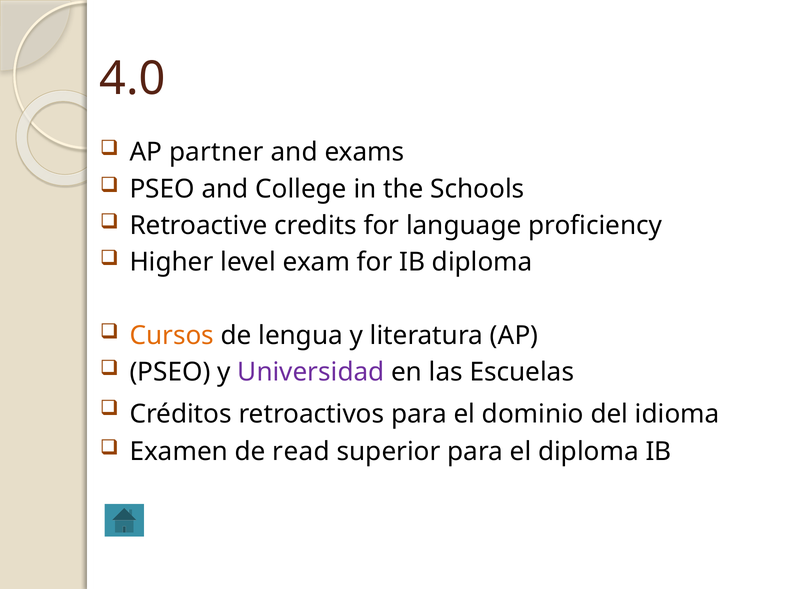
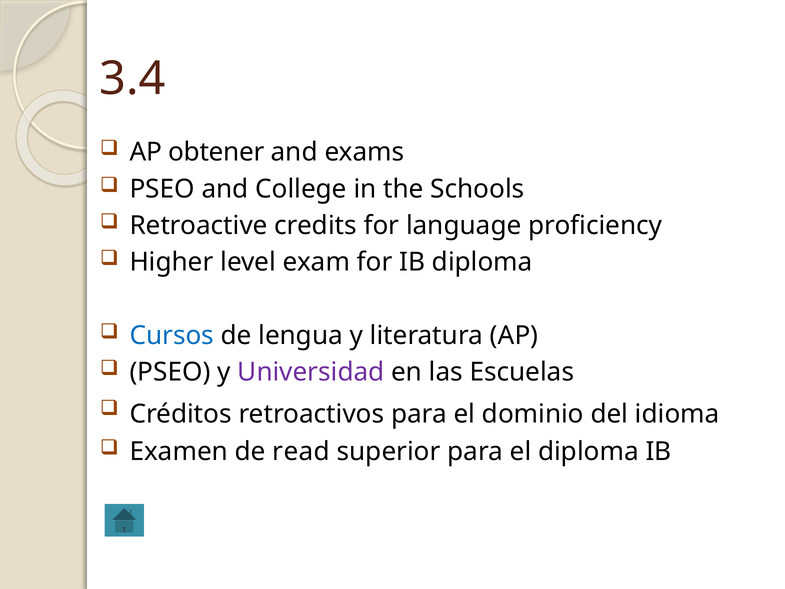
4.0: 4.0 -> 3.4
partner: partner -> obtener
Cursos colour: orange -> blue
